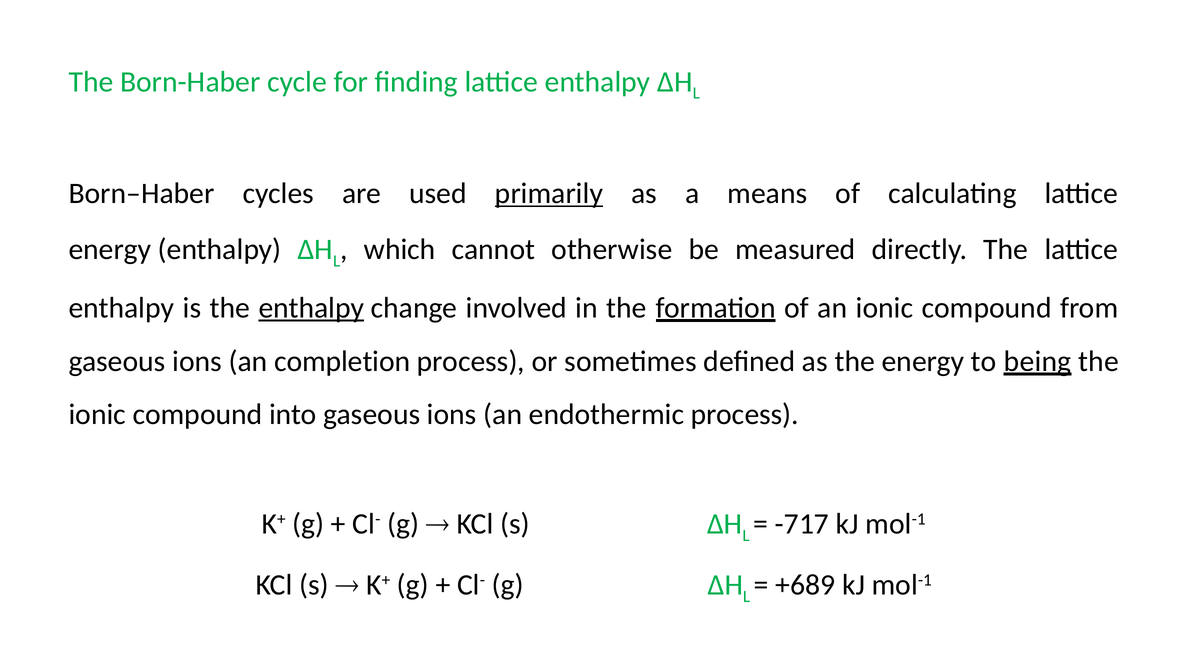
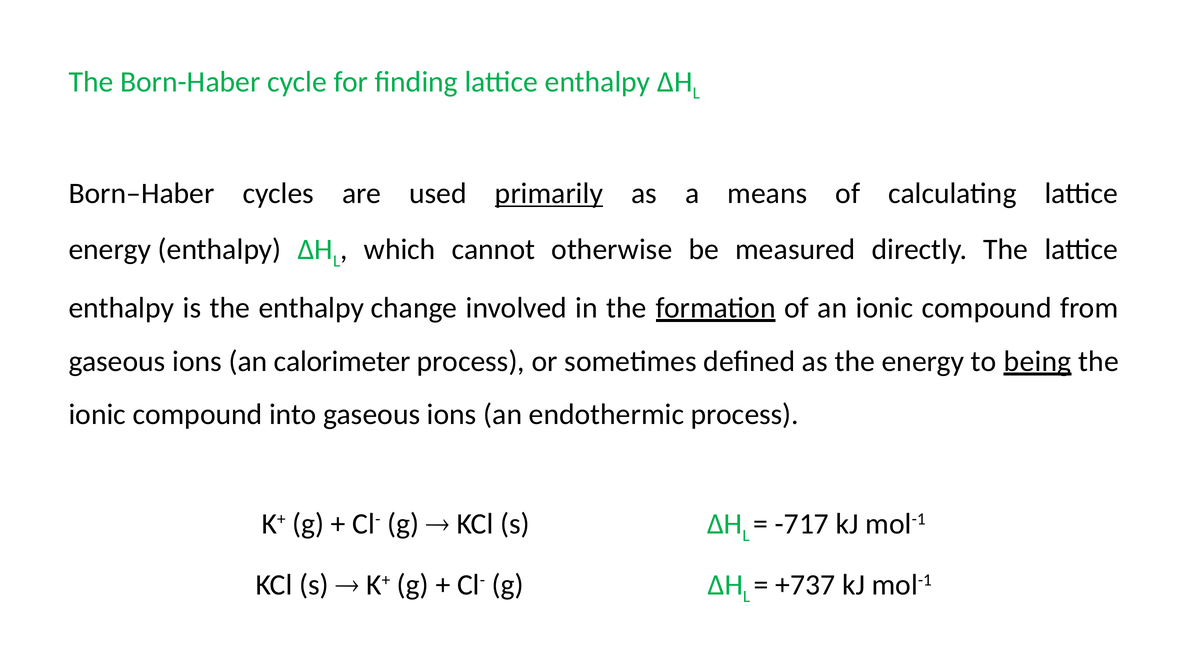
enthalpy at (311, 308) underline: present -> none
completion: completion -> calorimeter
+689: +689 -> +737
